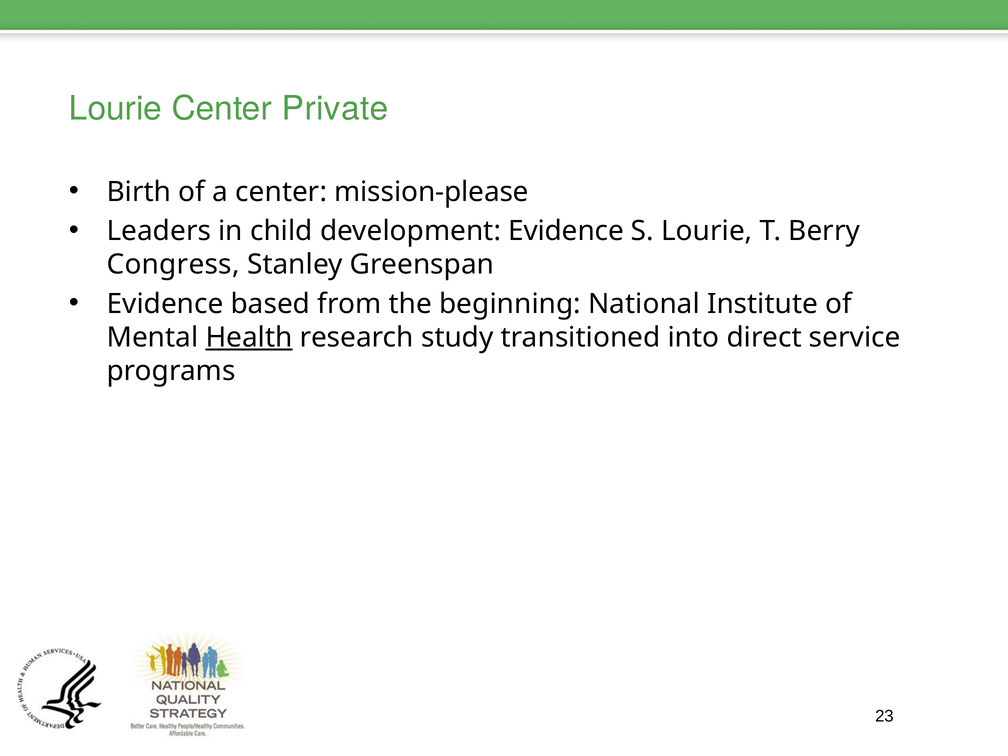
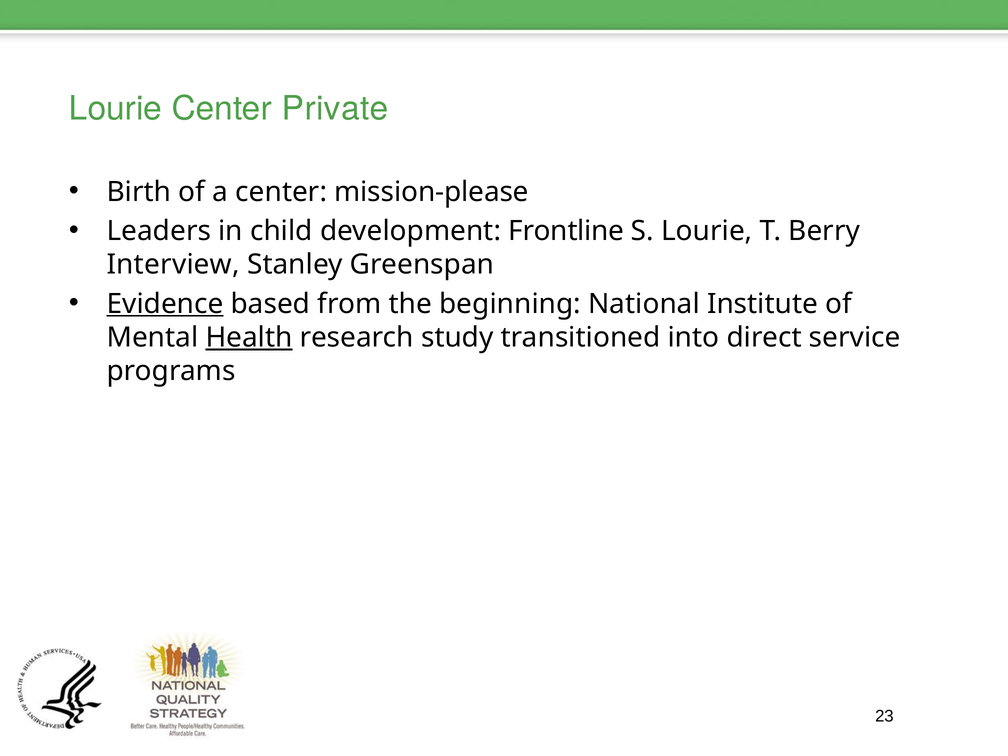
development Evidence: Evidence -> Frontline
Congress: Congress -> Interview
Evidence at (165, 304) underline: none -> present
